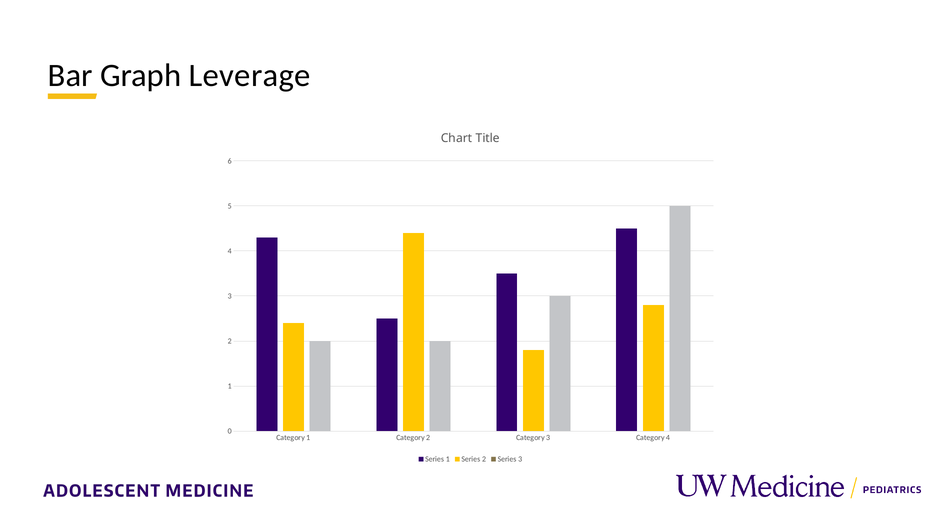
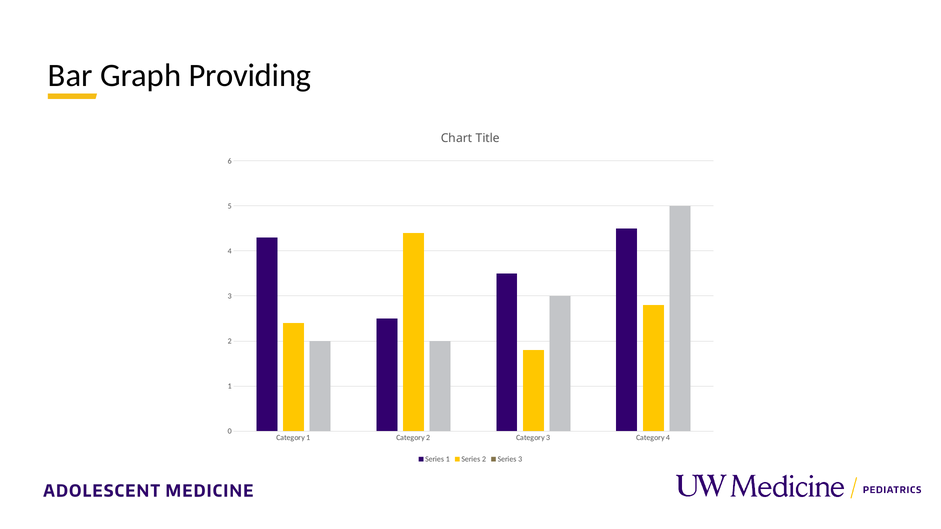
Leverage: Leverage -> Providing
